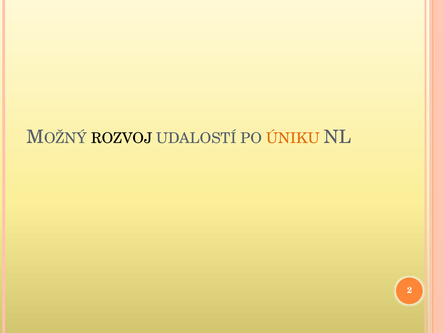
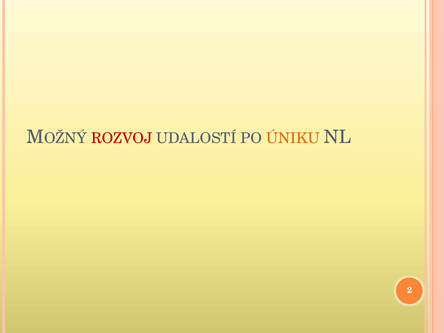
ROZVOJ colour: black -> red
